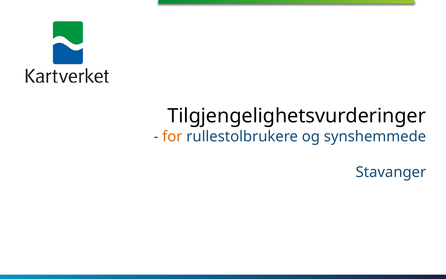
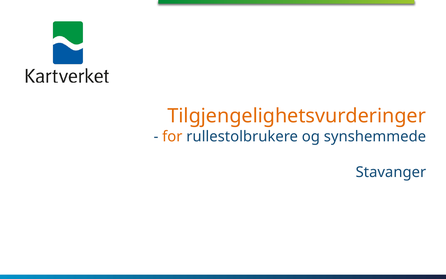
Tilgjengelighetsvurderinger colour: black -> orange
